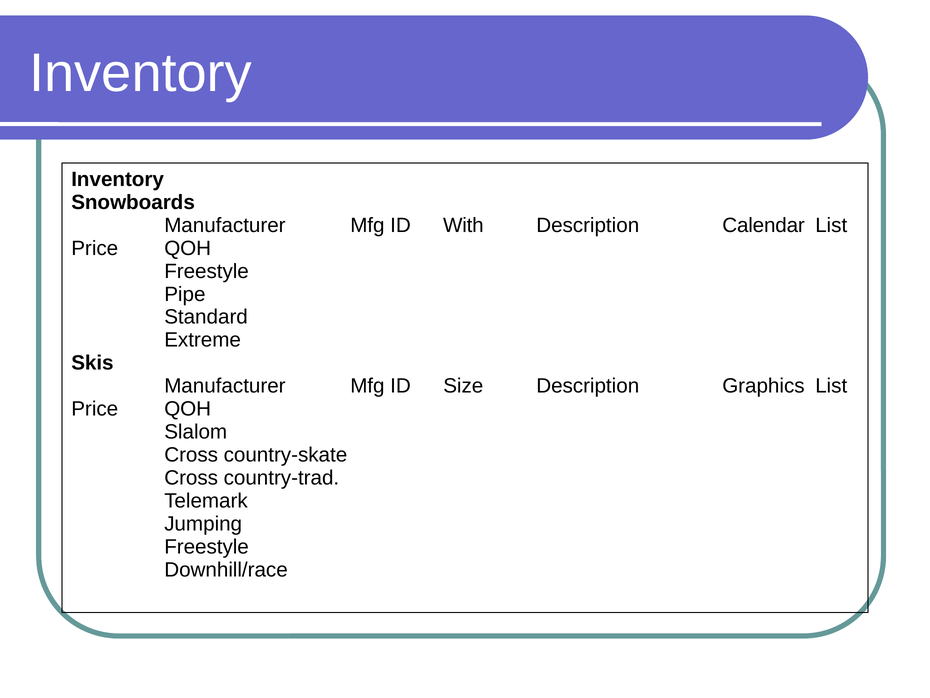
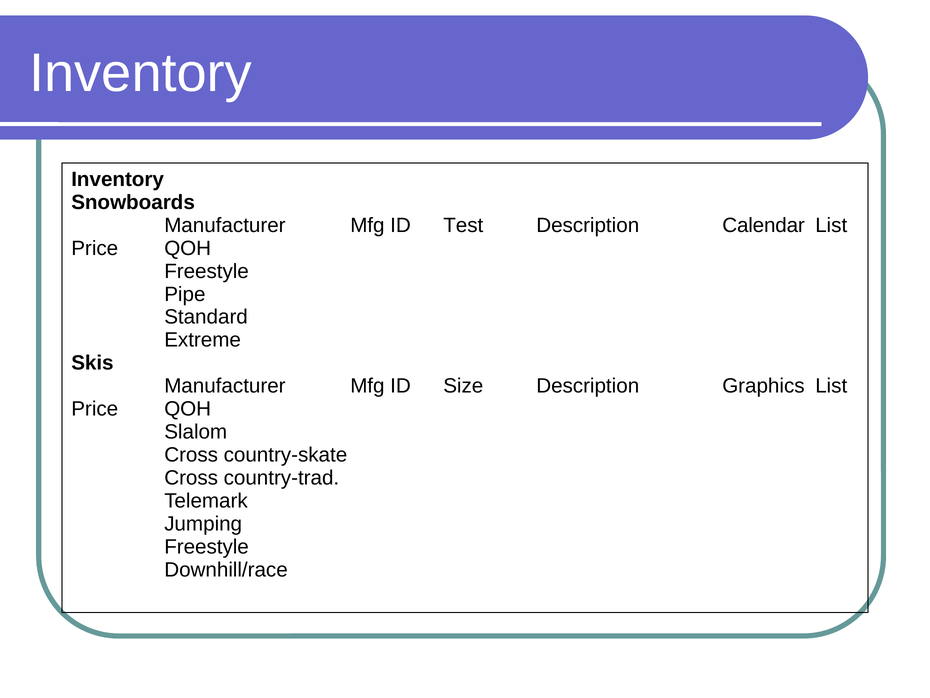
With: With -> Test
